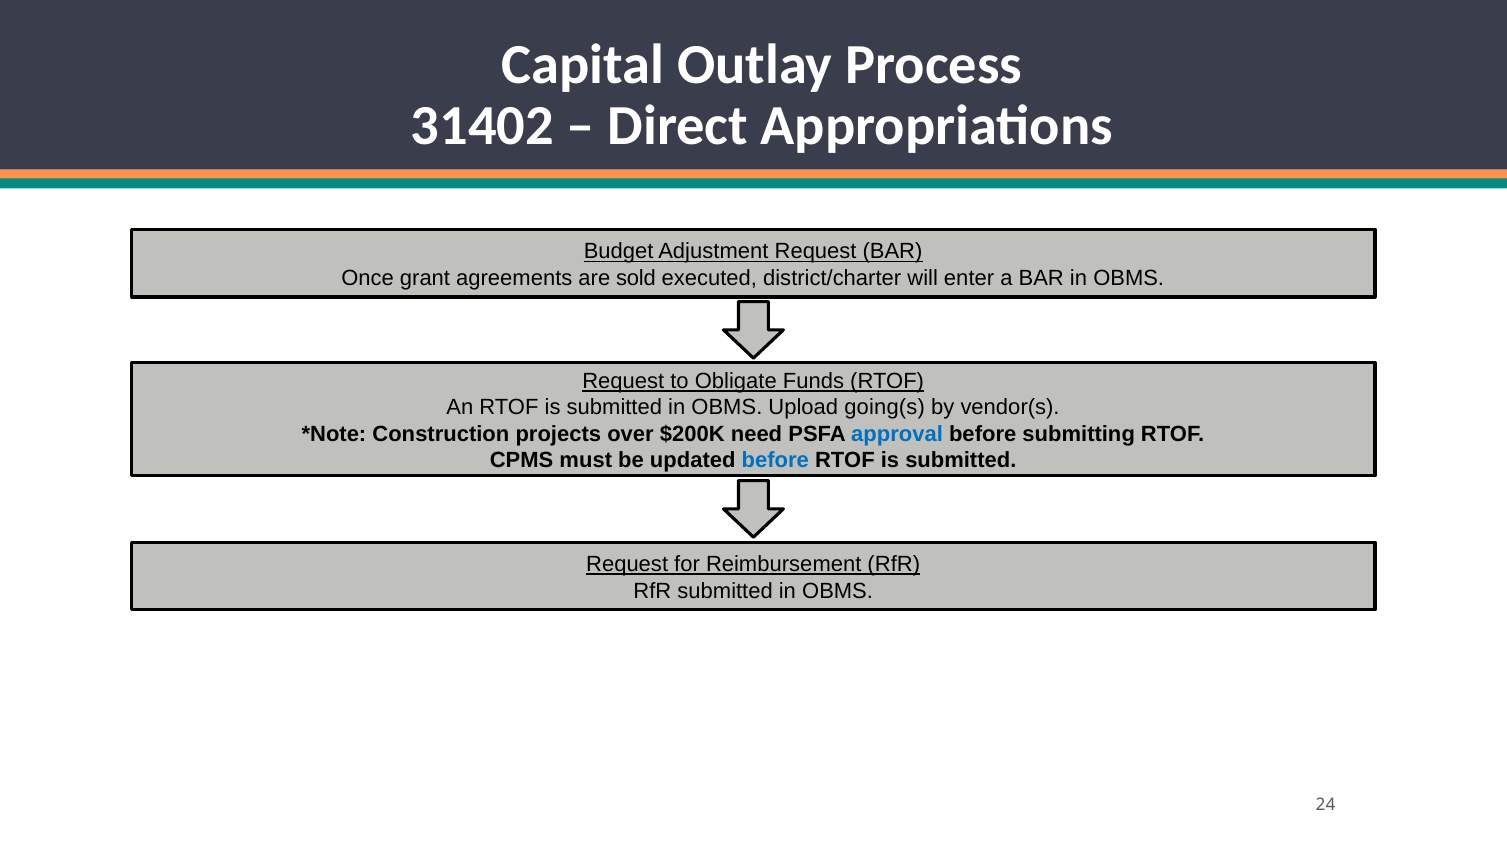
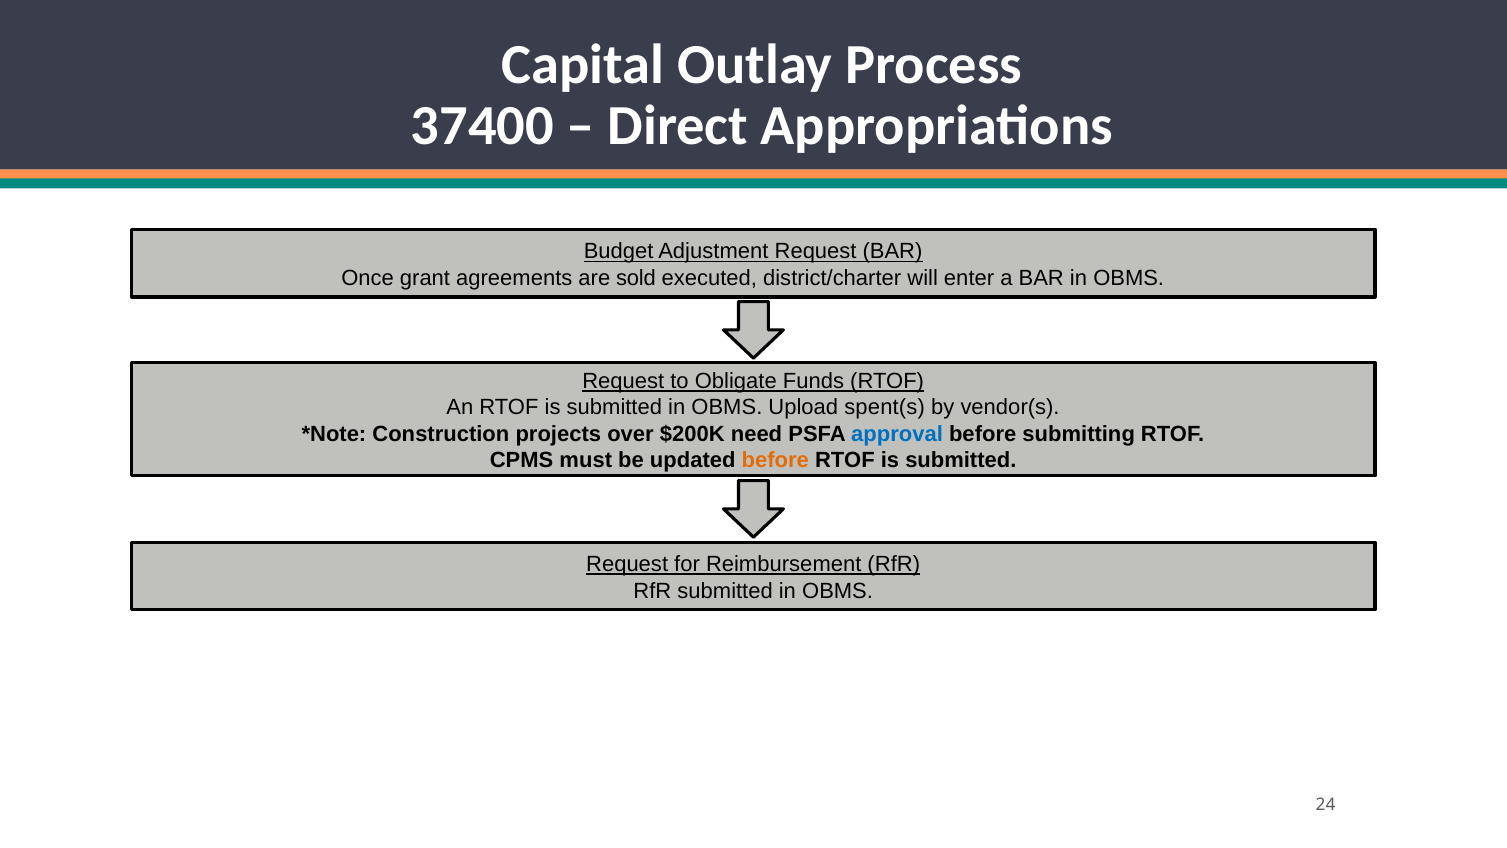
31402: 31402 -> 37400
going(s: going(s -> spent(s
before at (775, 460) colour: blue -> orange
